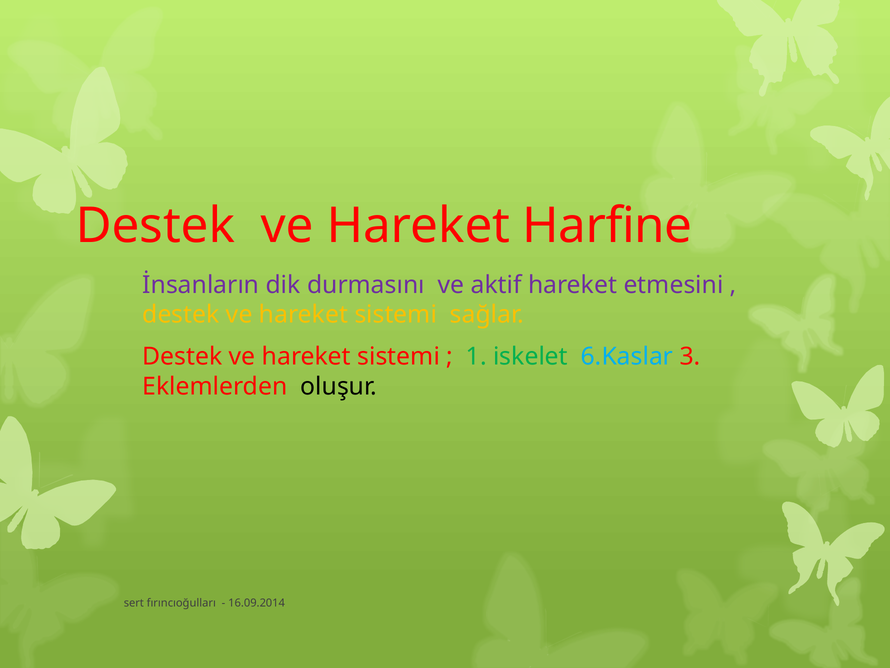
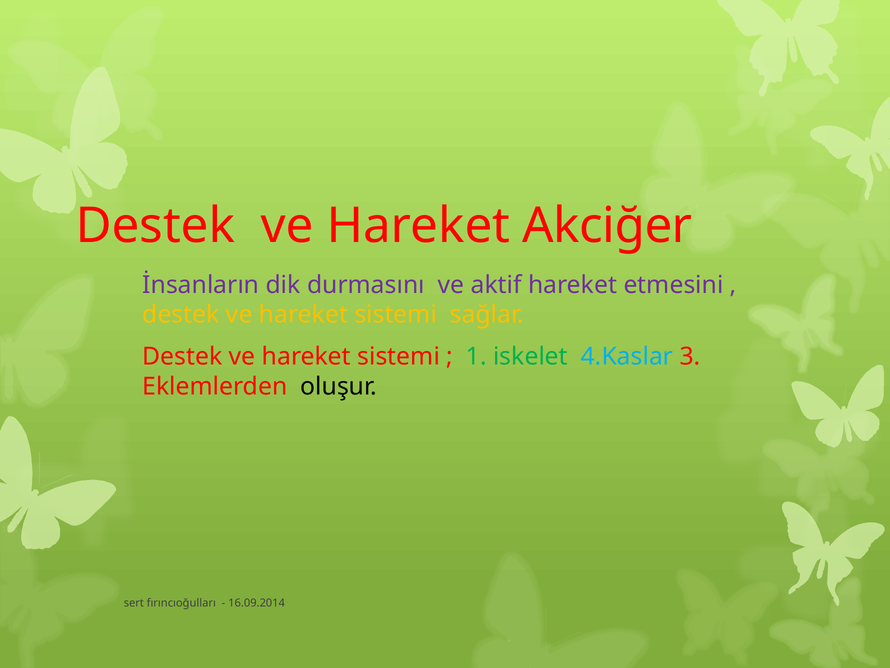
Harfine: Harfine -> Akciğer
6.Kaslar: 6.Kaslar -> 4.Kaslar
